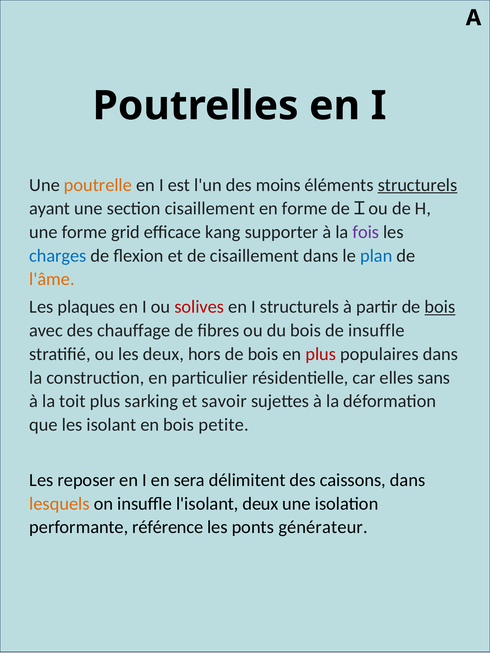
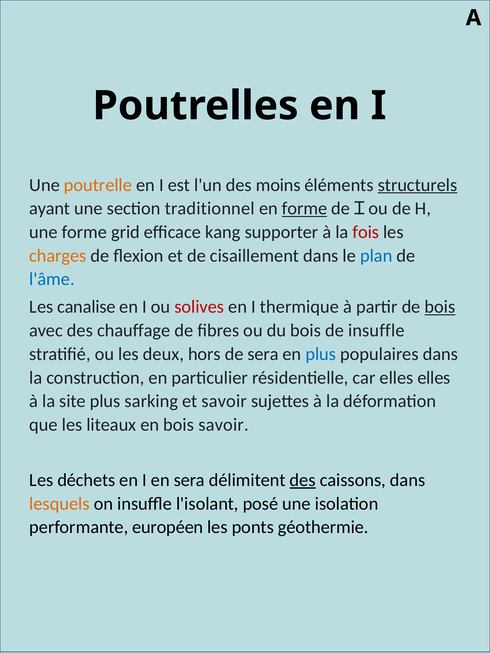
section cisaillement: cisaillement -> traditionnel
forme at (305, 209) underline: none -> present
fois colour: purple -> red
charges colour: blue -> orange
l'âme colour: orange -> blue
plaques: plaques -> canalise
I structurels: structurels -> thermique
bois at (263, 354): bois -> sera
plus at (321, 354) colour: red -> blue
elles sans: sans -> elles
toit: toit -> site
isolant: isolant -> liteaux
bois petite: petite -> savoir
reposer: reposer -> déchets
des at (303, 480) underline: none -> present
l'isolant deux: deux -> posé
référence: référence -> européen
générateur: générateur -> géothermie
